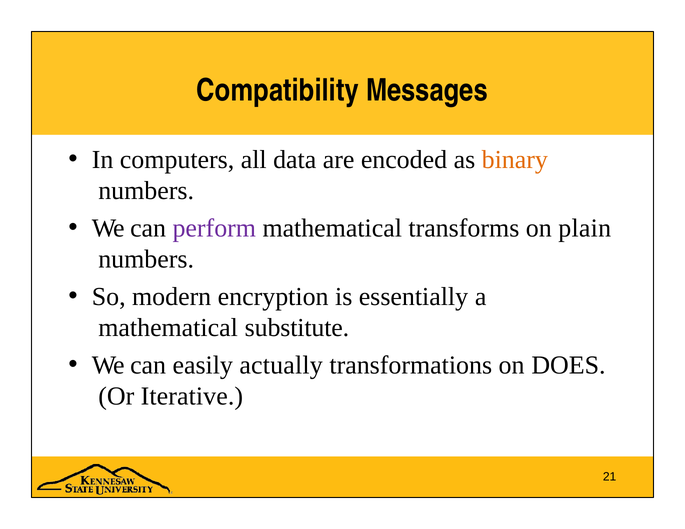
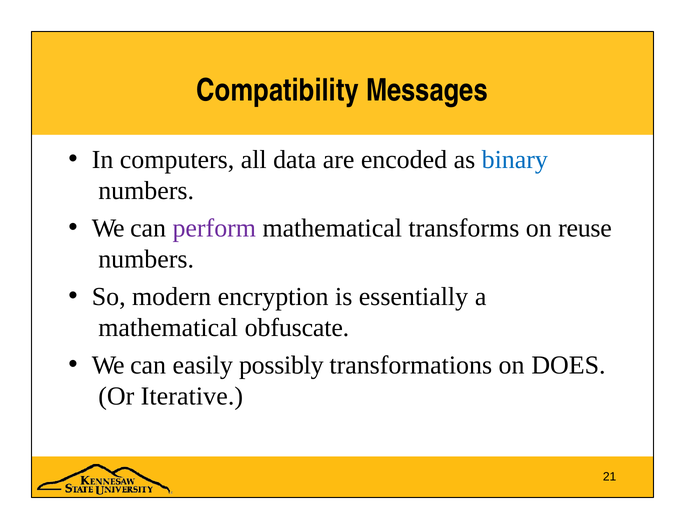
binary colour: orange -> blue
plain: plain -> reuse
substitute: substitute -> obfuscate
actually: actually -> possibly
